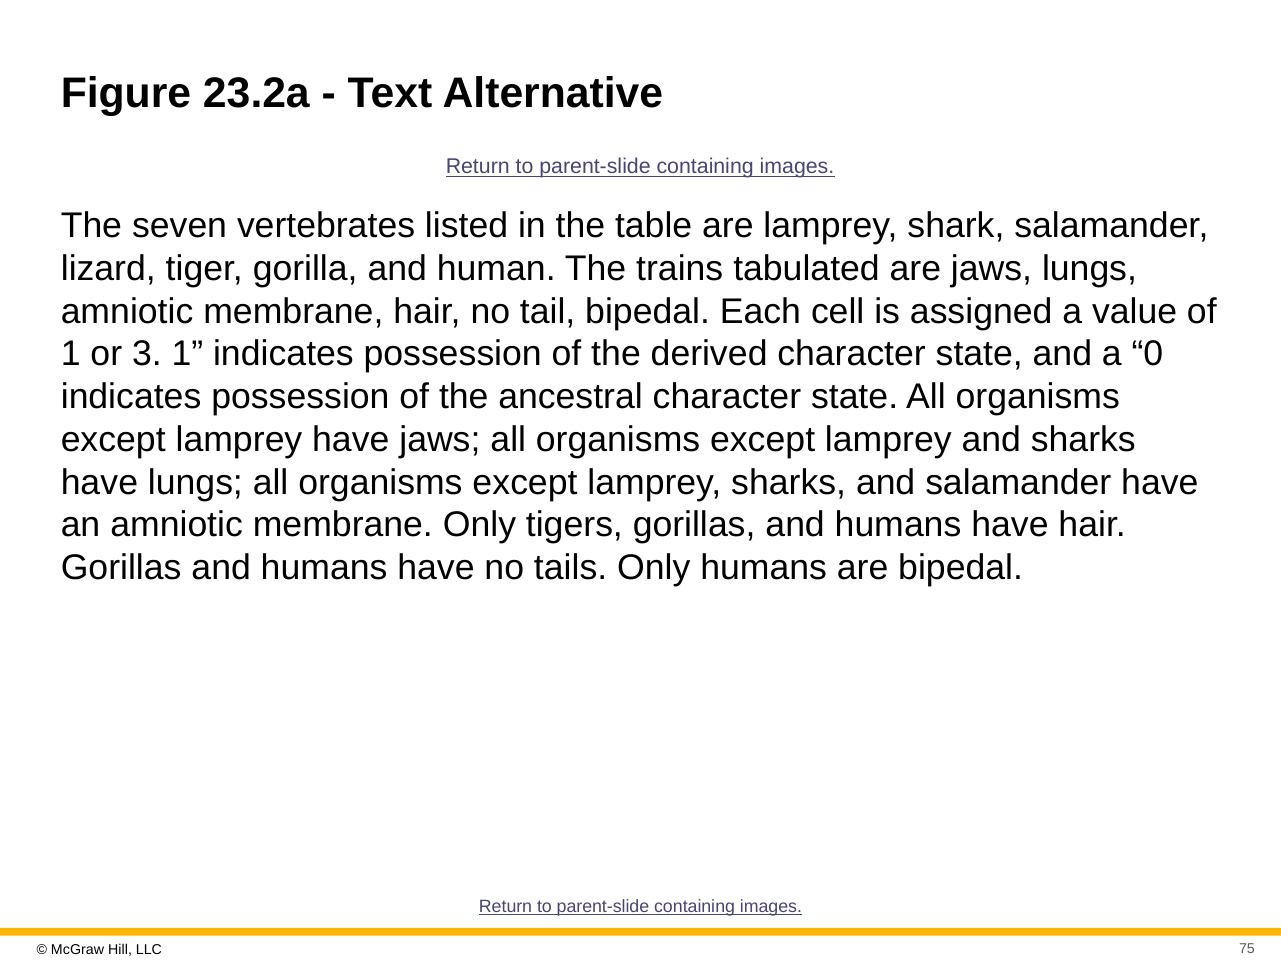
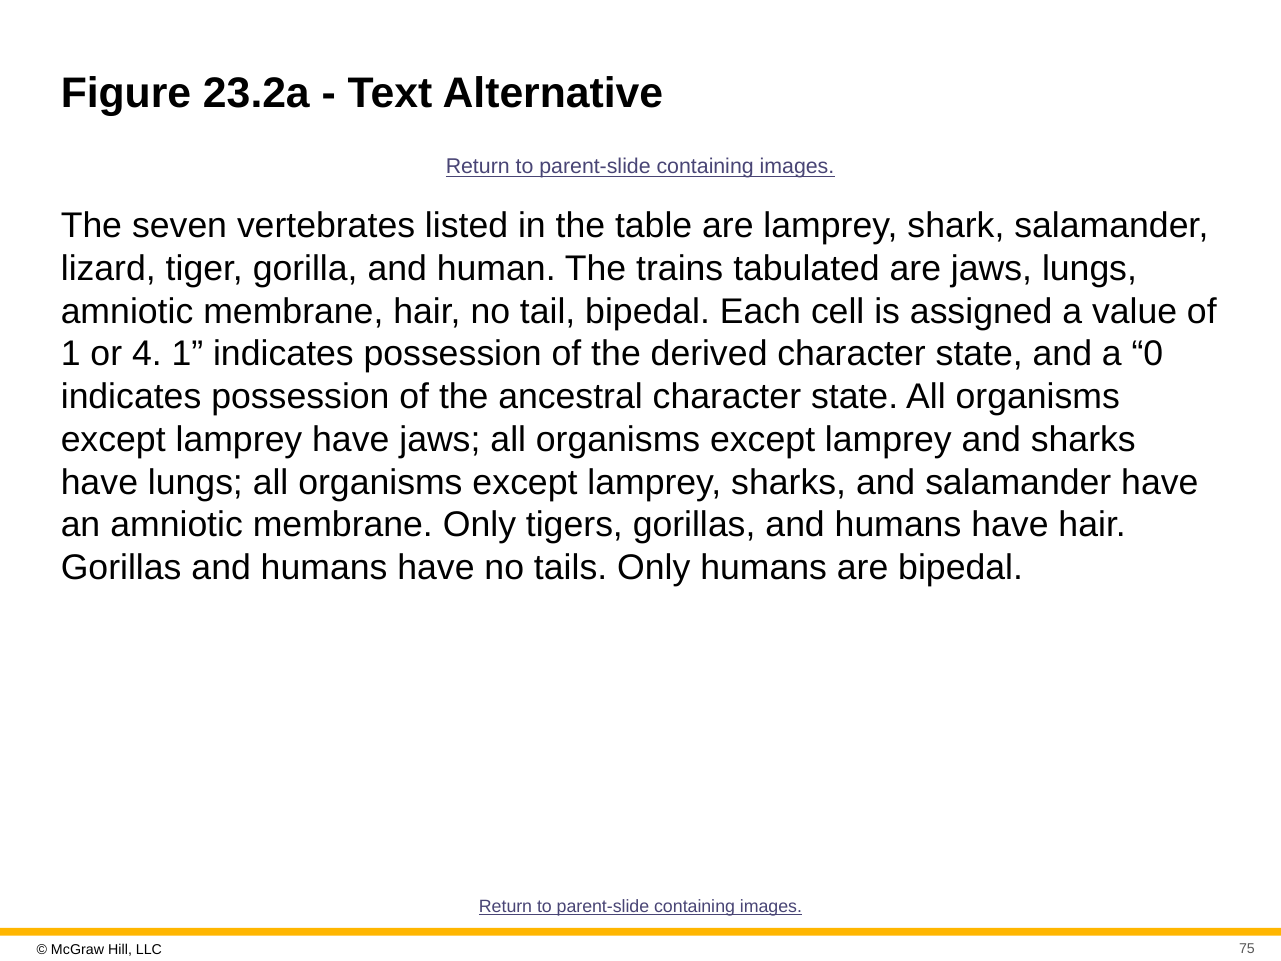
3: 3 -> 4
